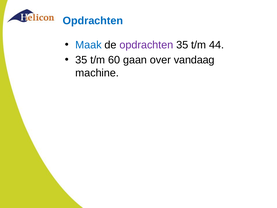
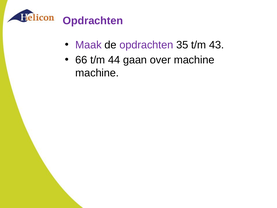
Opdrachten at (93, 21) colour: blue -> purple
Maak colour: blue -> purple
44: 44 -> 43
35 at (81, 60): 35 -> 66
60: 60 -> 44
over vandaag: vandaag -> machine
